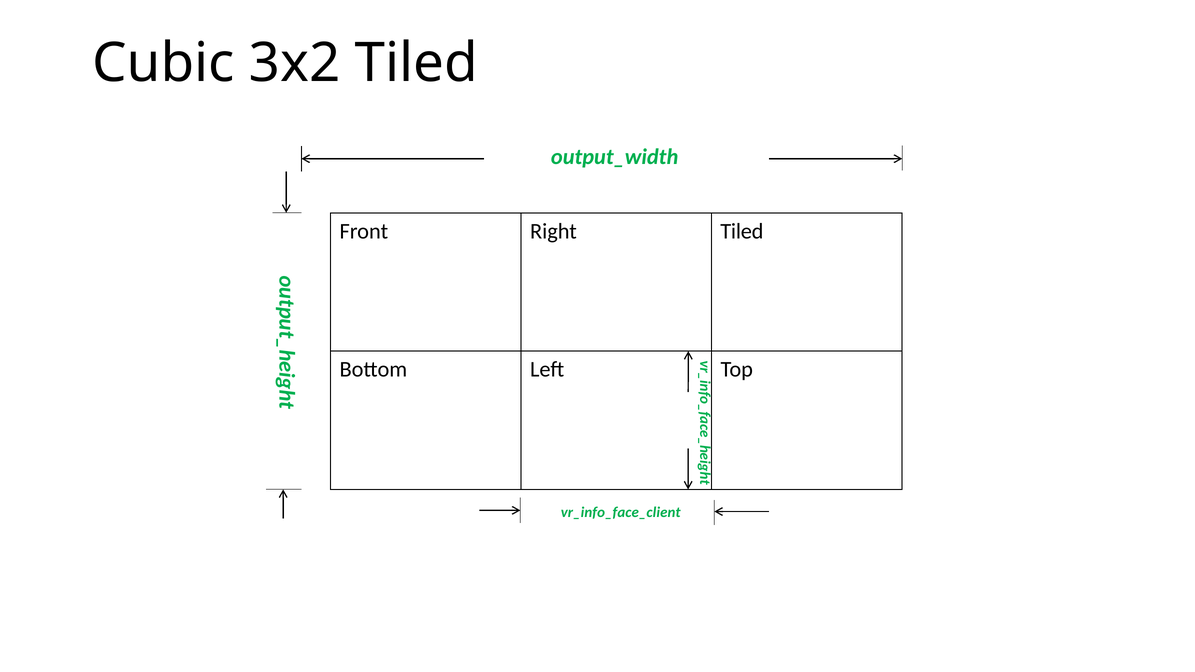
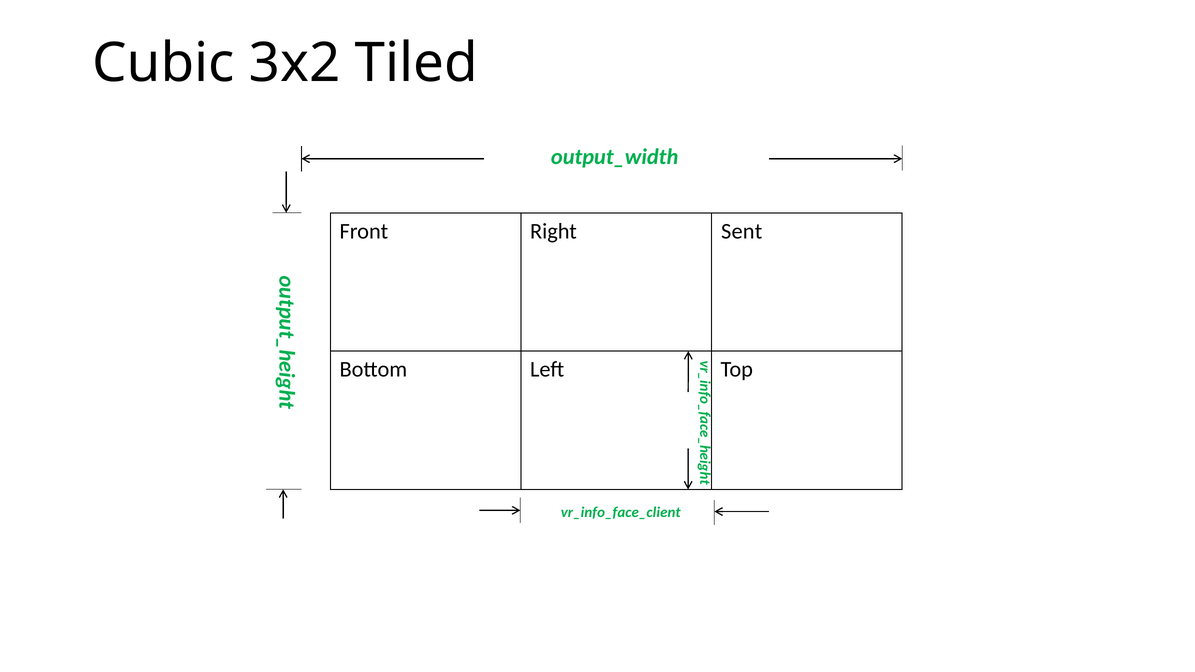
Right Tiled: Tiled -> Sent
